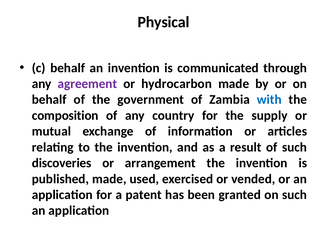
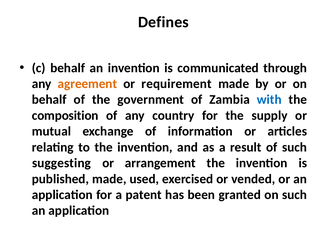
Physical: Physical -> Defines
agreement colour: purple -> orange
hydrocarbon: hydrocarbon -> requirement
discoveries: discoveries -> suggesting
